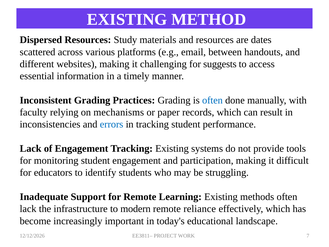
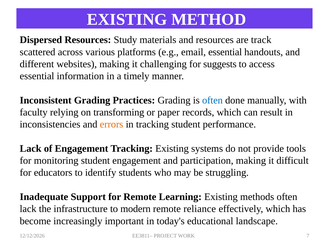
dates: dates -> track
email between: between -> essential
mechanisms: mechanisms -> transforming
errors colour: blue -> orange
